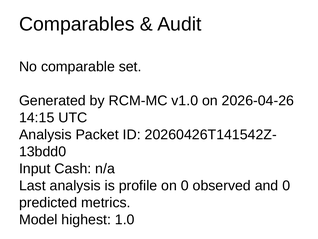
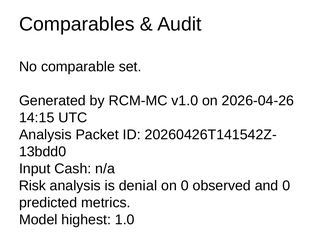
Last: Last -> Risk
profile: profile -> denial
